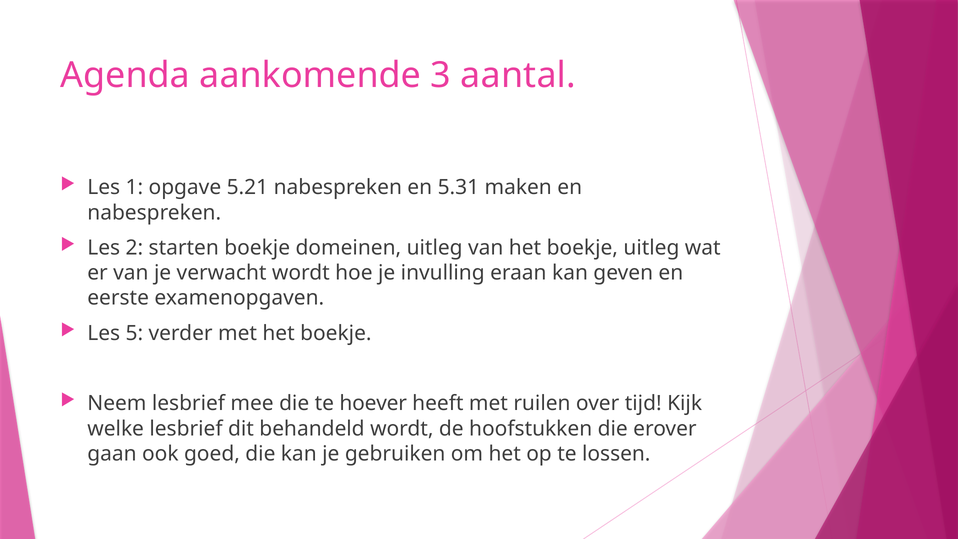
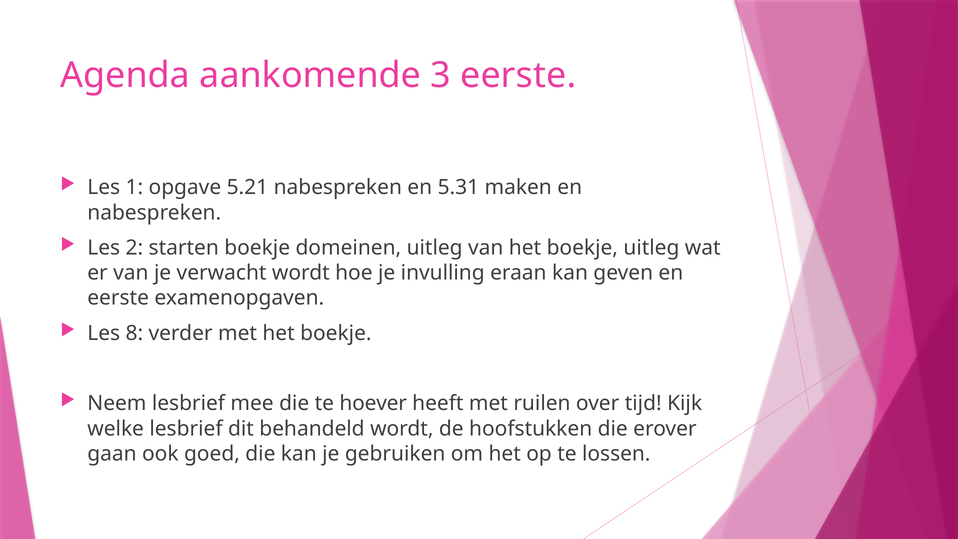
3 aantal: aantal -> eerste
5: 5 -> 8
